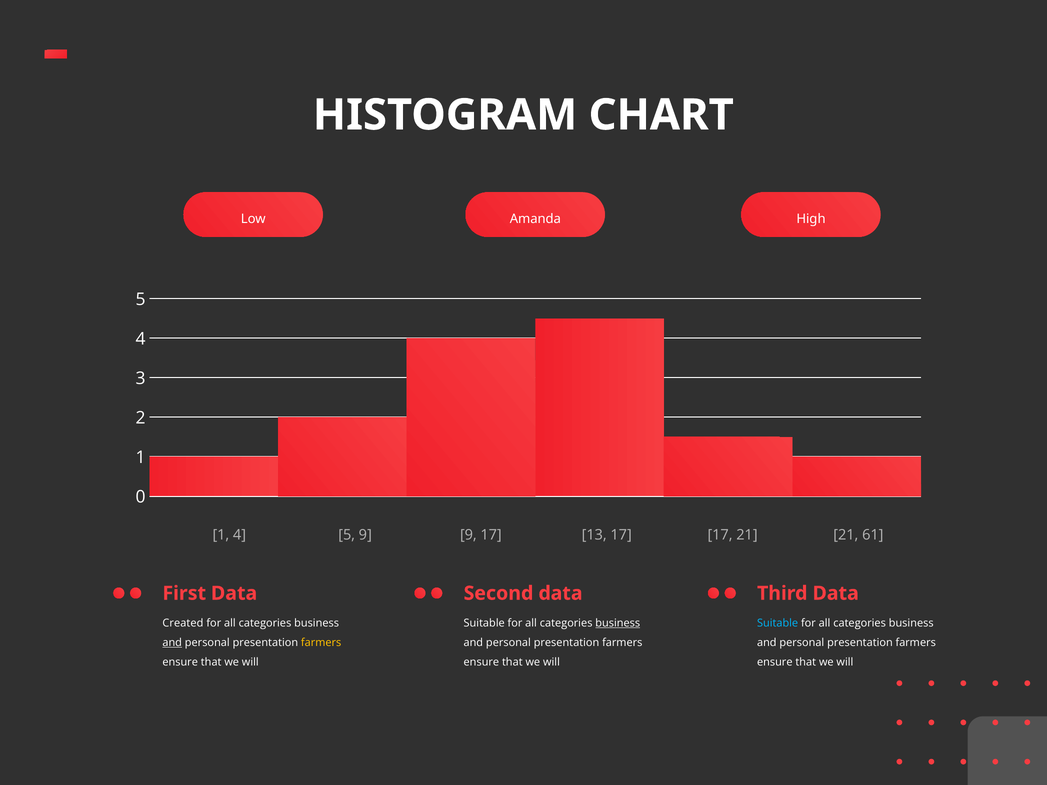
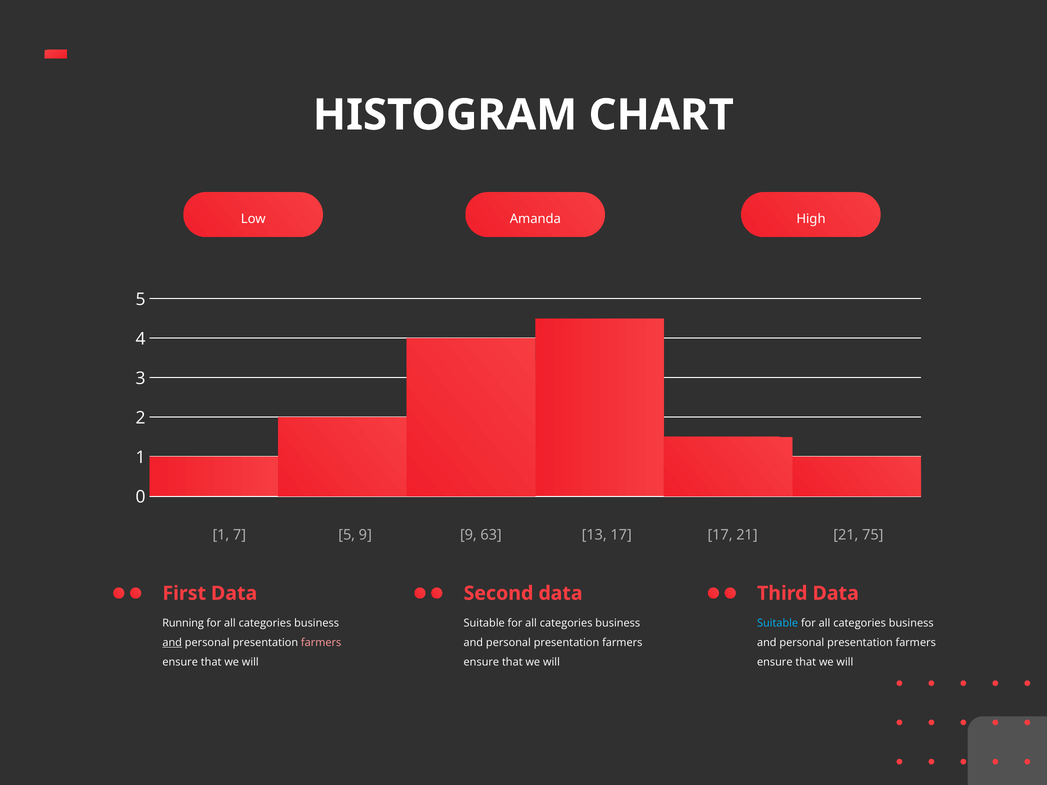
1 4: 4 -> 7
9 17: 17 -> 63
61: 61 -> 75
Created: Created -> Running
business at (618, 623) underline: present -> none
farmers at (321, 643) colour: yellow -> pink
